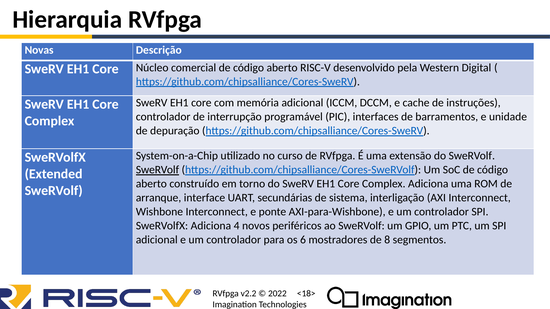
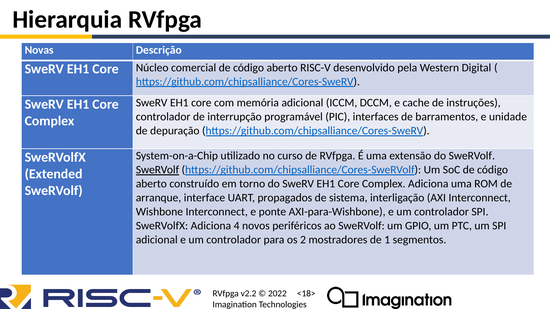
secundárias: secundárias -> propagados
6: 6 -> 2
8: 8 -> 1
